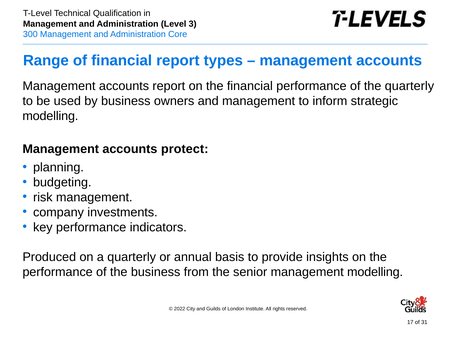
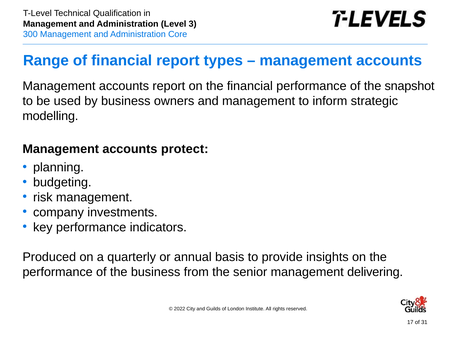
the quarterly: quarterly -> snapshot
management modelling: modelling -> delivering
